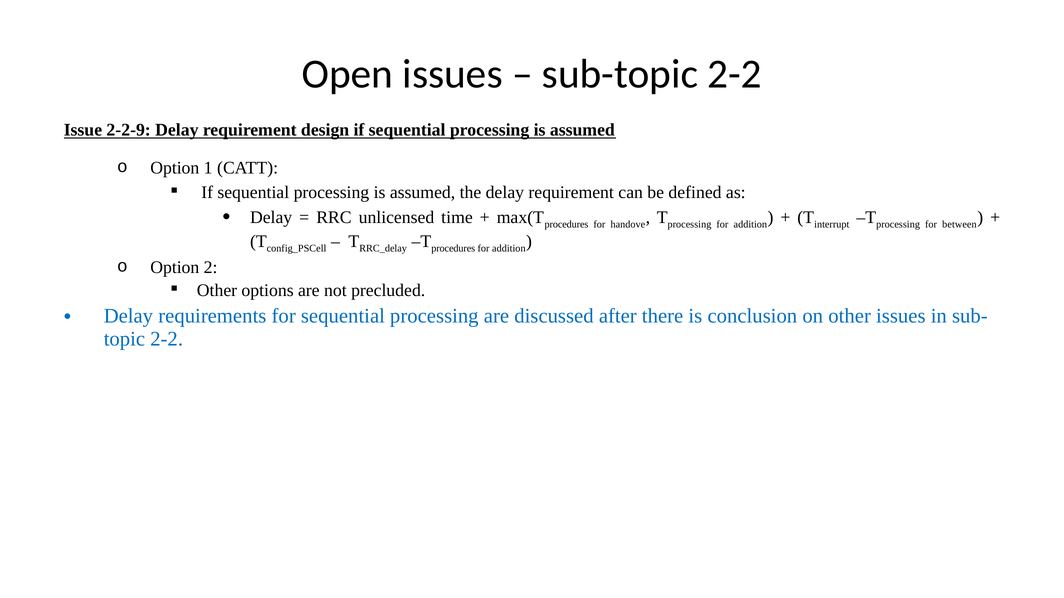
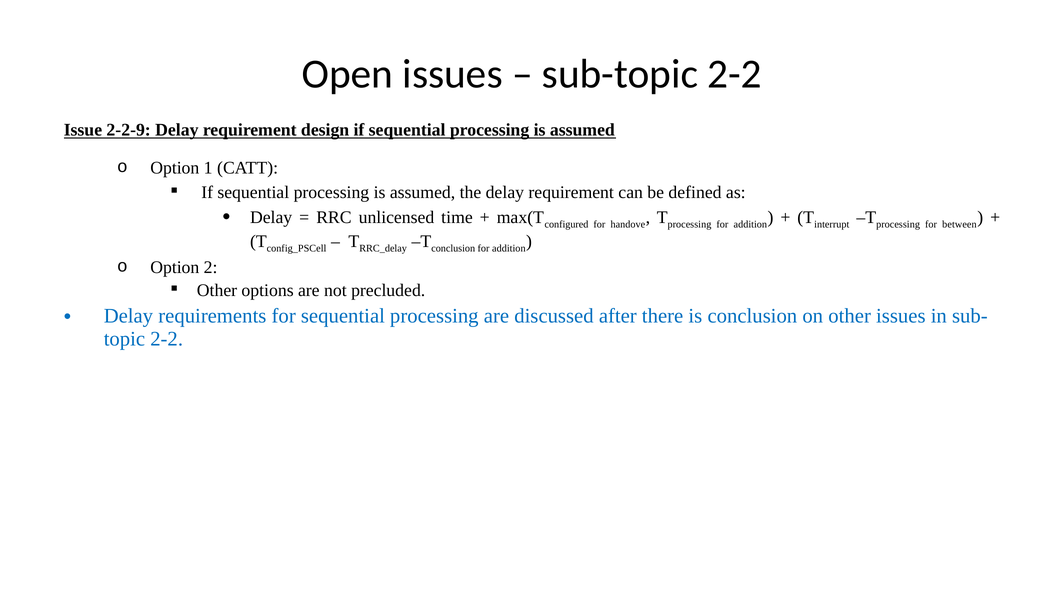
procedures at (566, 224): procedures -> configured
procedures at (453, 248): procedures -> conclusion
